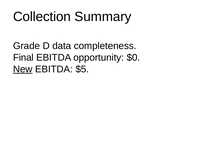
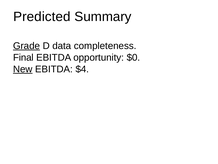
Collection: Collection -> Predicted
Grade underline: none -> present
$5: $5 -> $4
